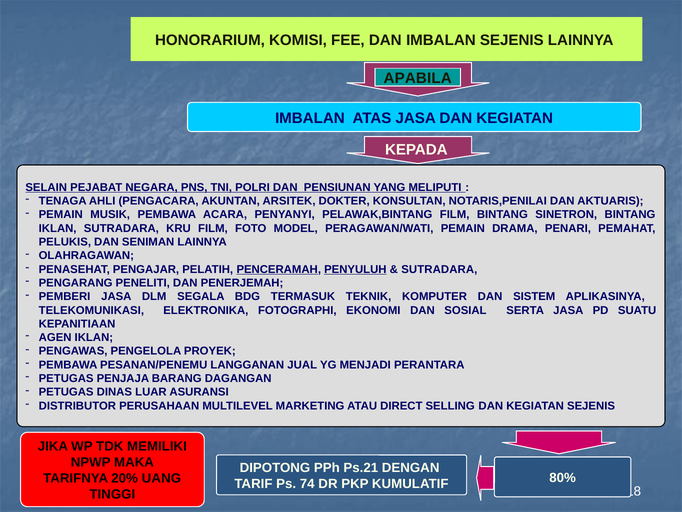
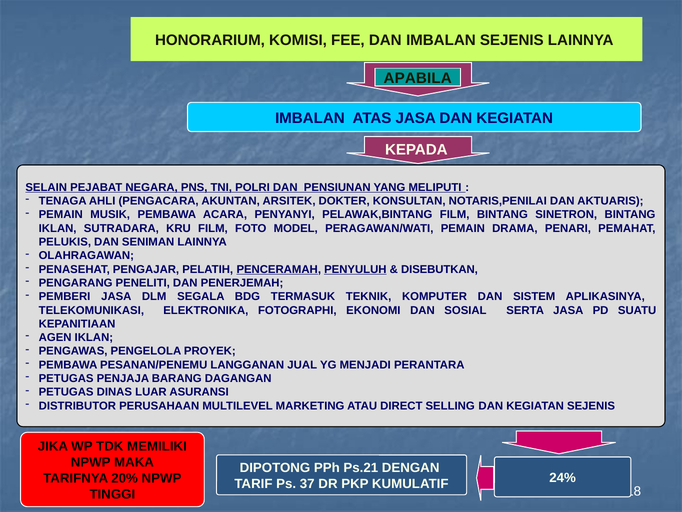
SUTRADARA at (439, 269): SUTRADARA -> DISEBUTKAN
80%: 80% -> 24%
20% UANG: UANG -> NPWP
74: 74 -> 37
